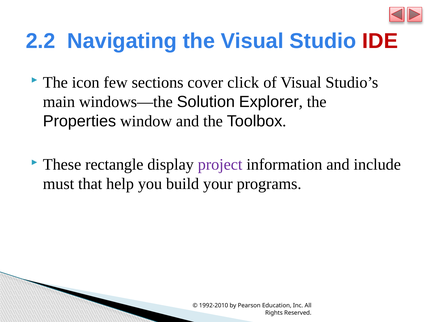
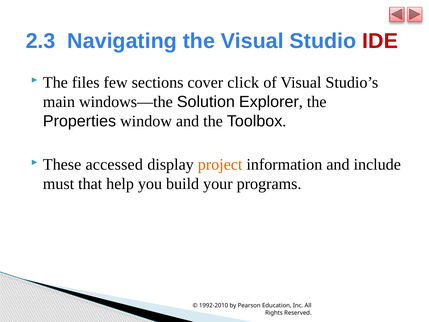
2.2: 2.2 -> 2.3
icon: icon -> files
rectangle: rectangle -> accessed
project colour: purple -> orange
